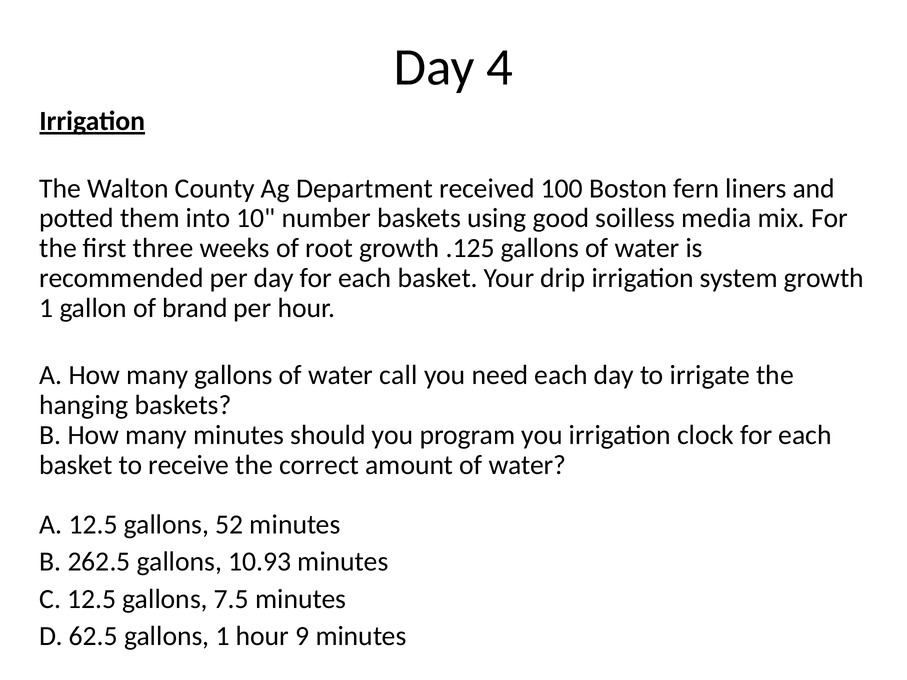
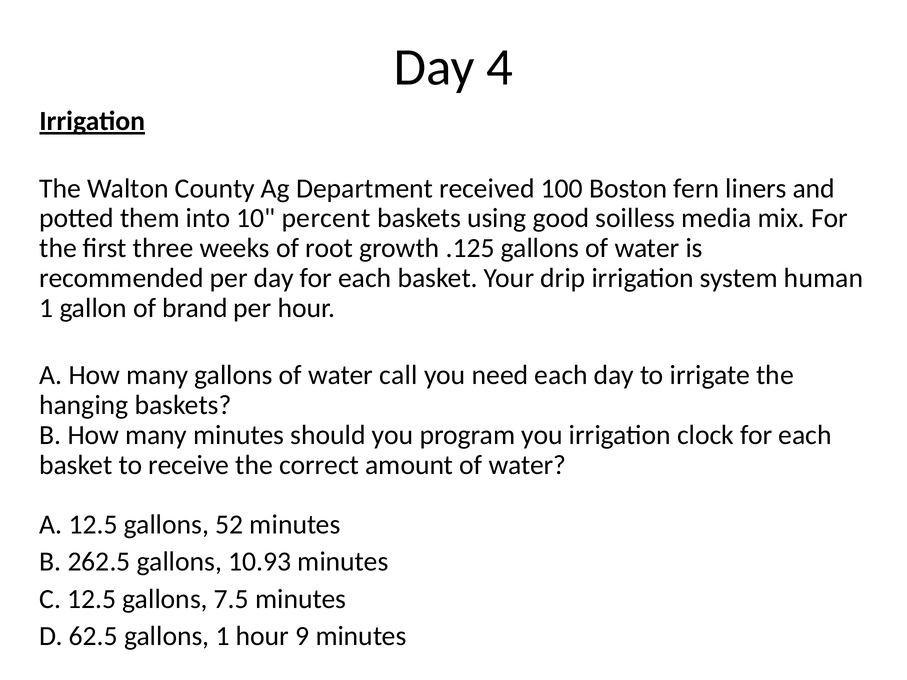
number: number -> percent
system growth: growth -> human
